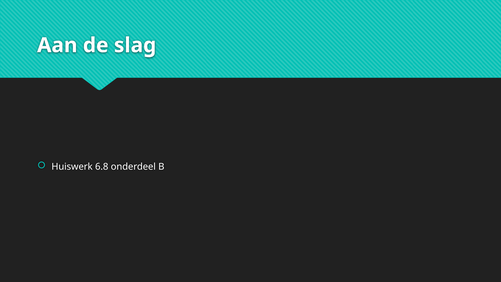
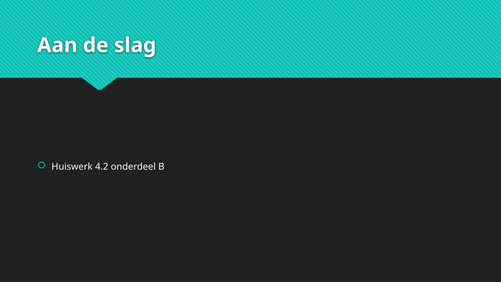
6.8: 6.8 -> 4.2
